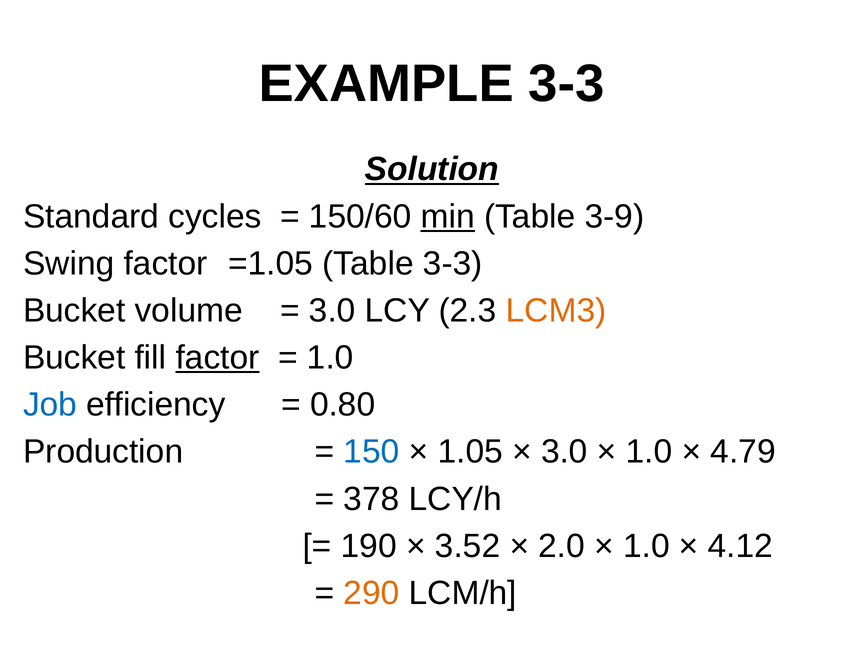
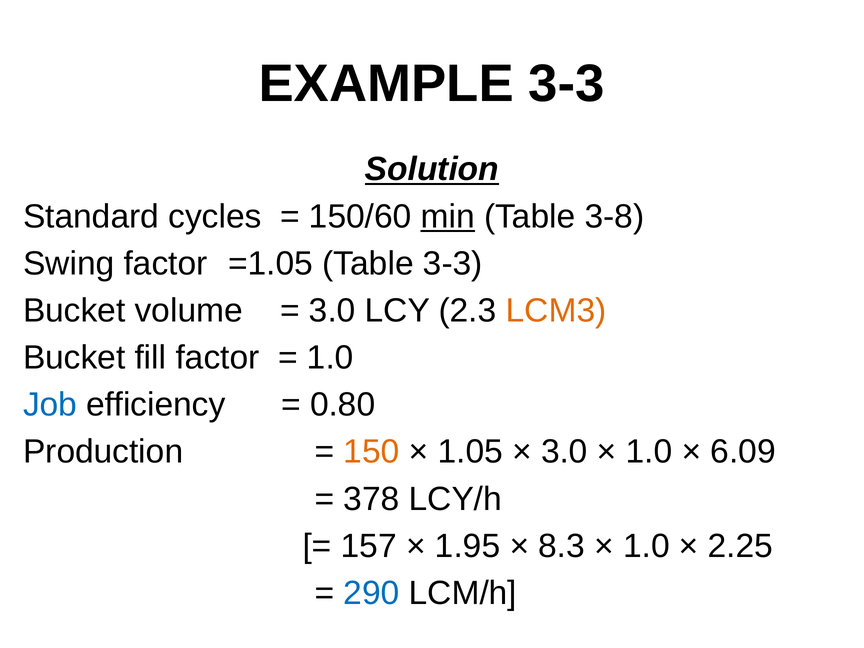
3-9: 3-9 -> 3-8
factor at (218, 358) underline: present -> none
150 colour: blue -> orange
4.79: 4.79 -> 6.09
190: 190 -> 157
3.52: 3.52 -> 1.95
2.0: 2.0 -> 8.3
4.12: 4.12 -> 2.25
290 colour: orange -> blue
